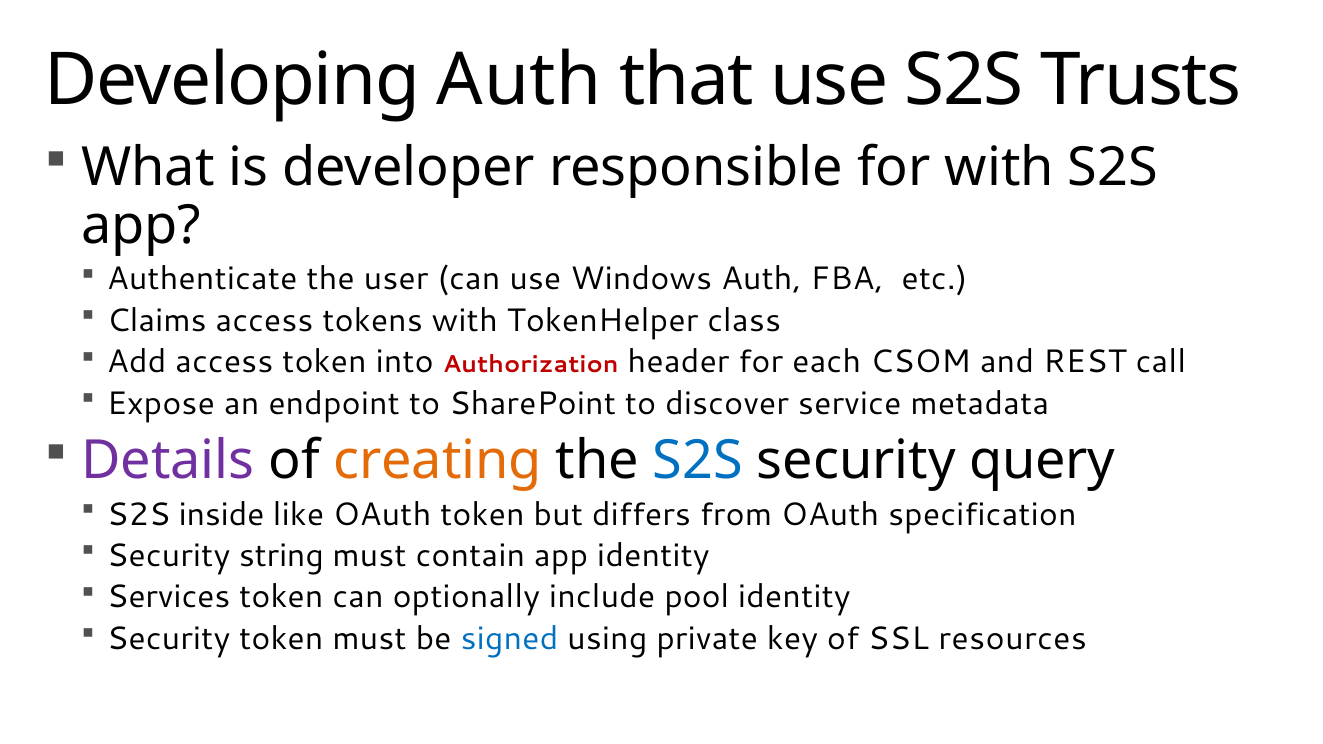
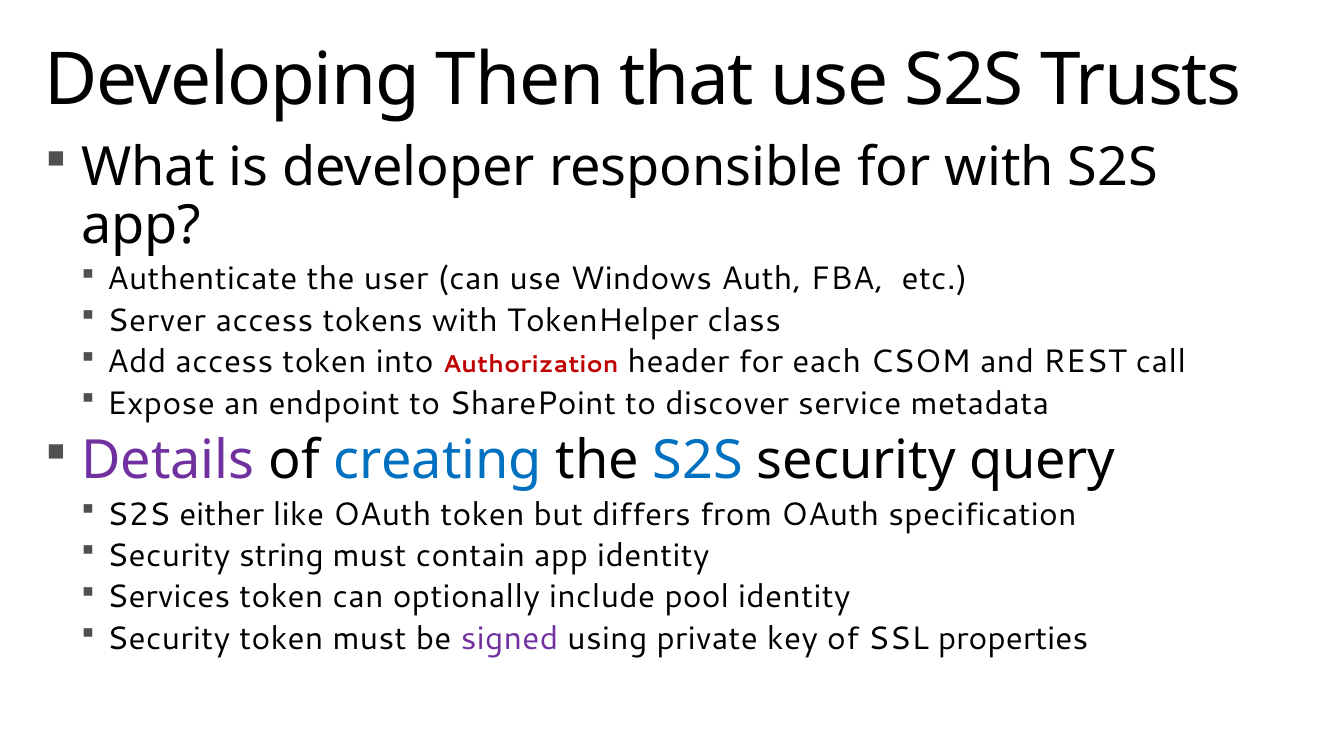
Developing Auth: Auth -> Then
Claims: Claims -> Server
creating colour: orange -> blue
inside: inside -> either
signed colour: blue -> purple
resources: resources -> properties
